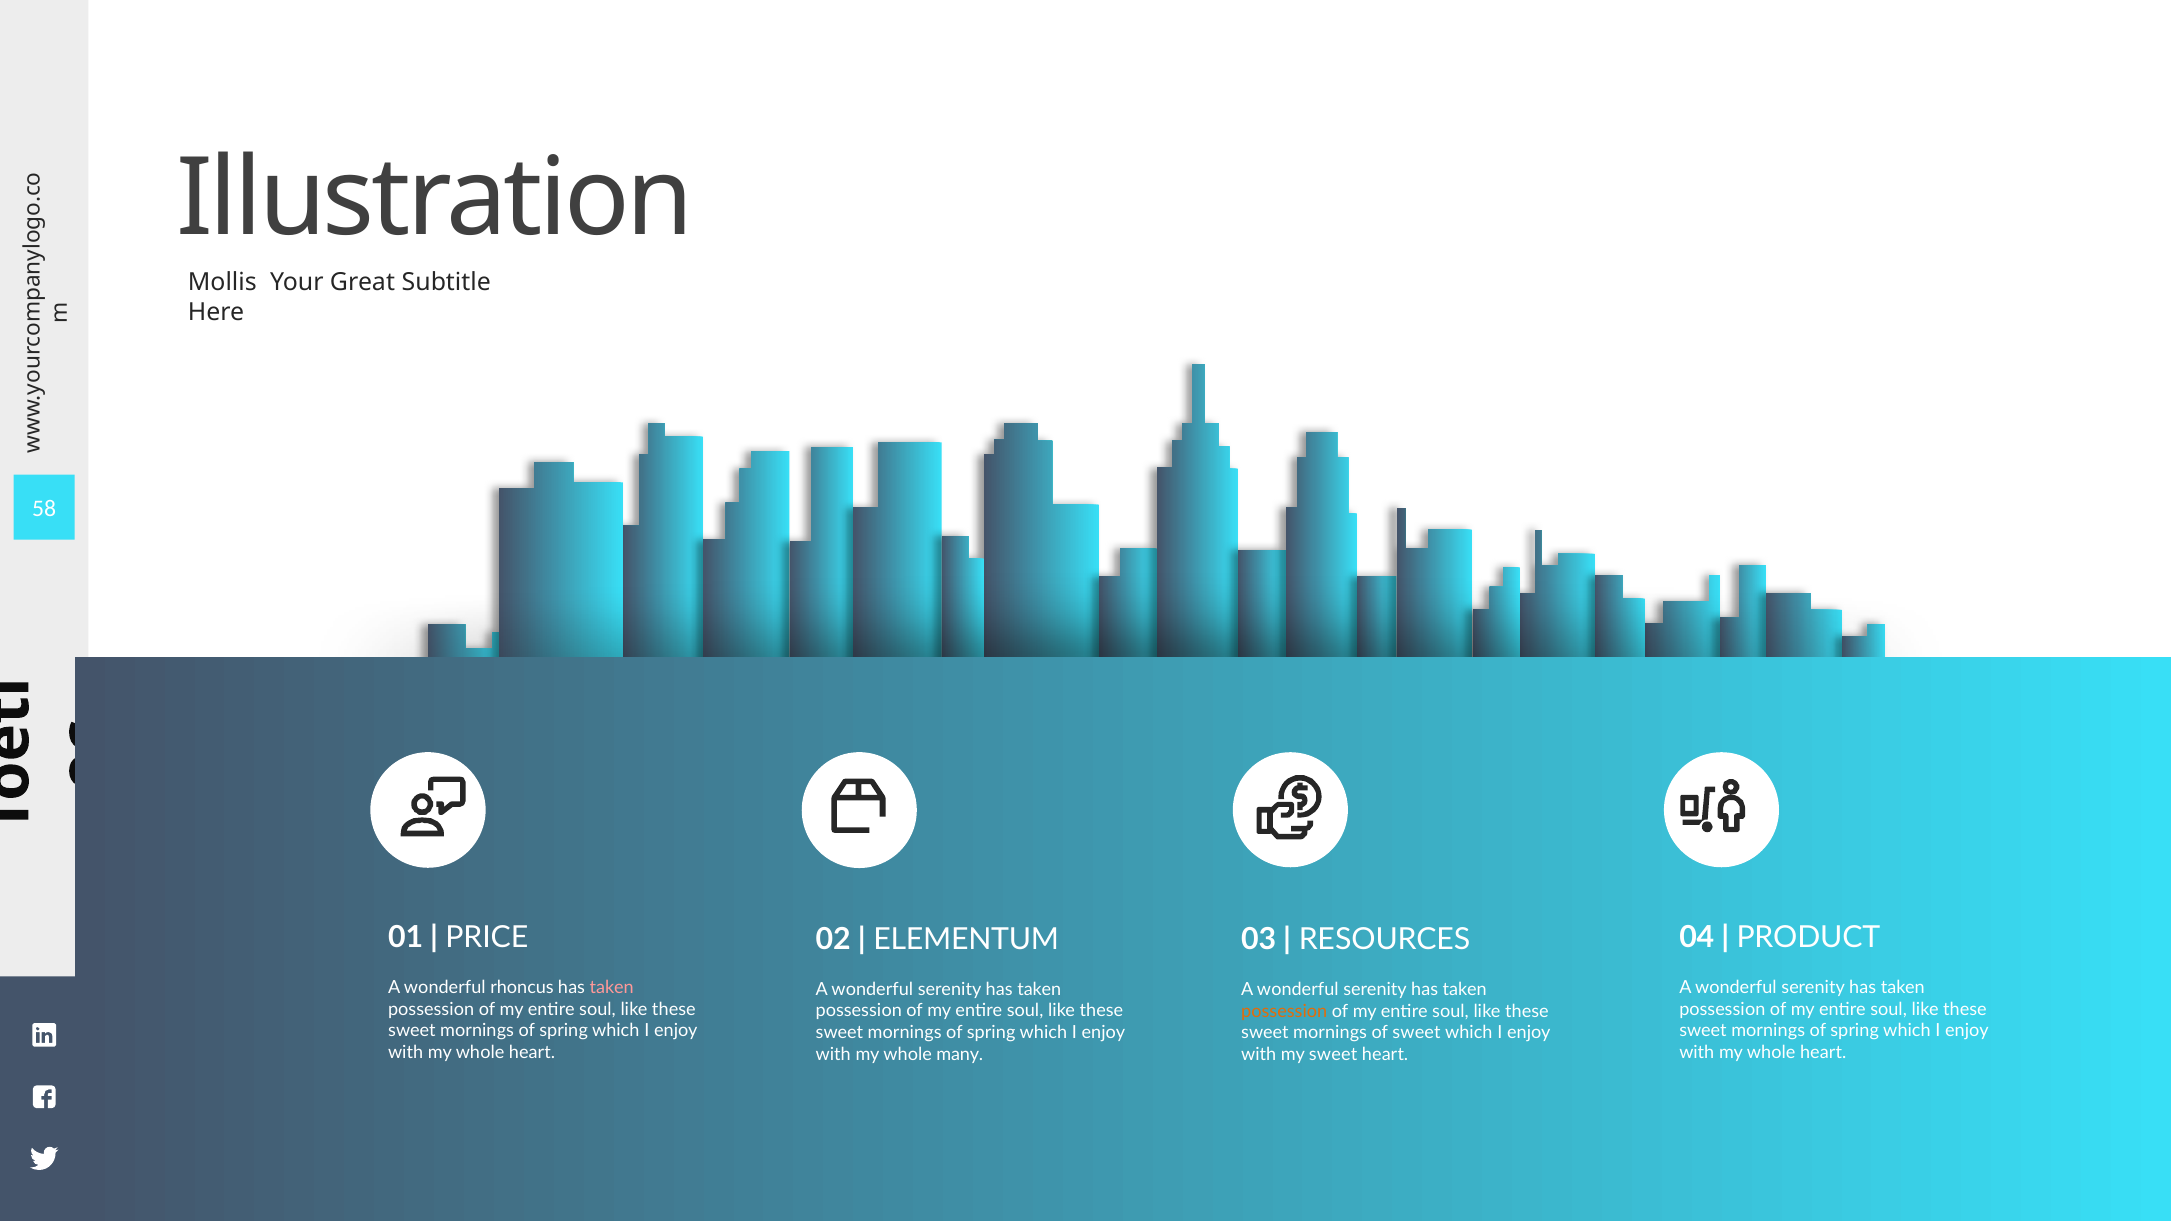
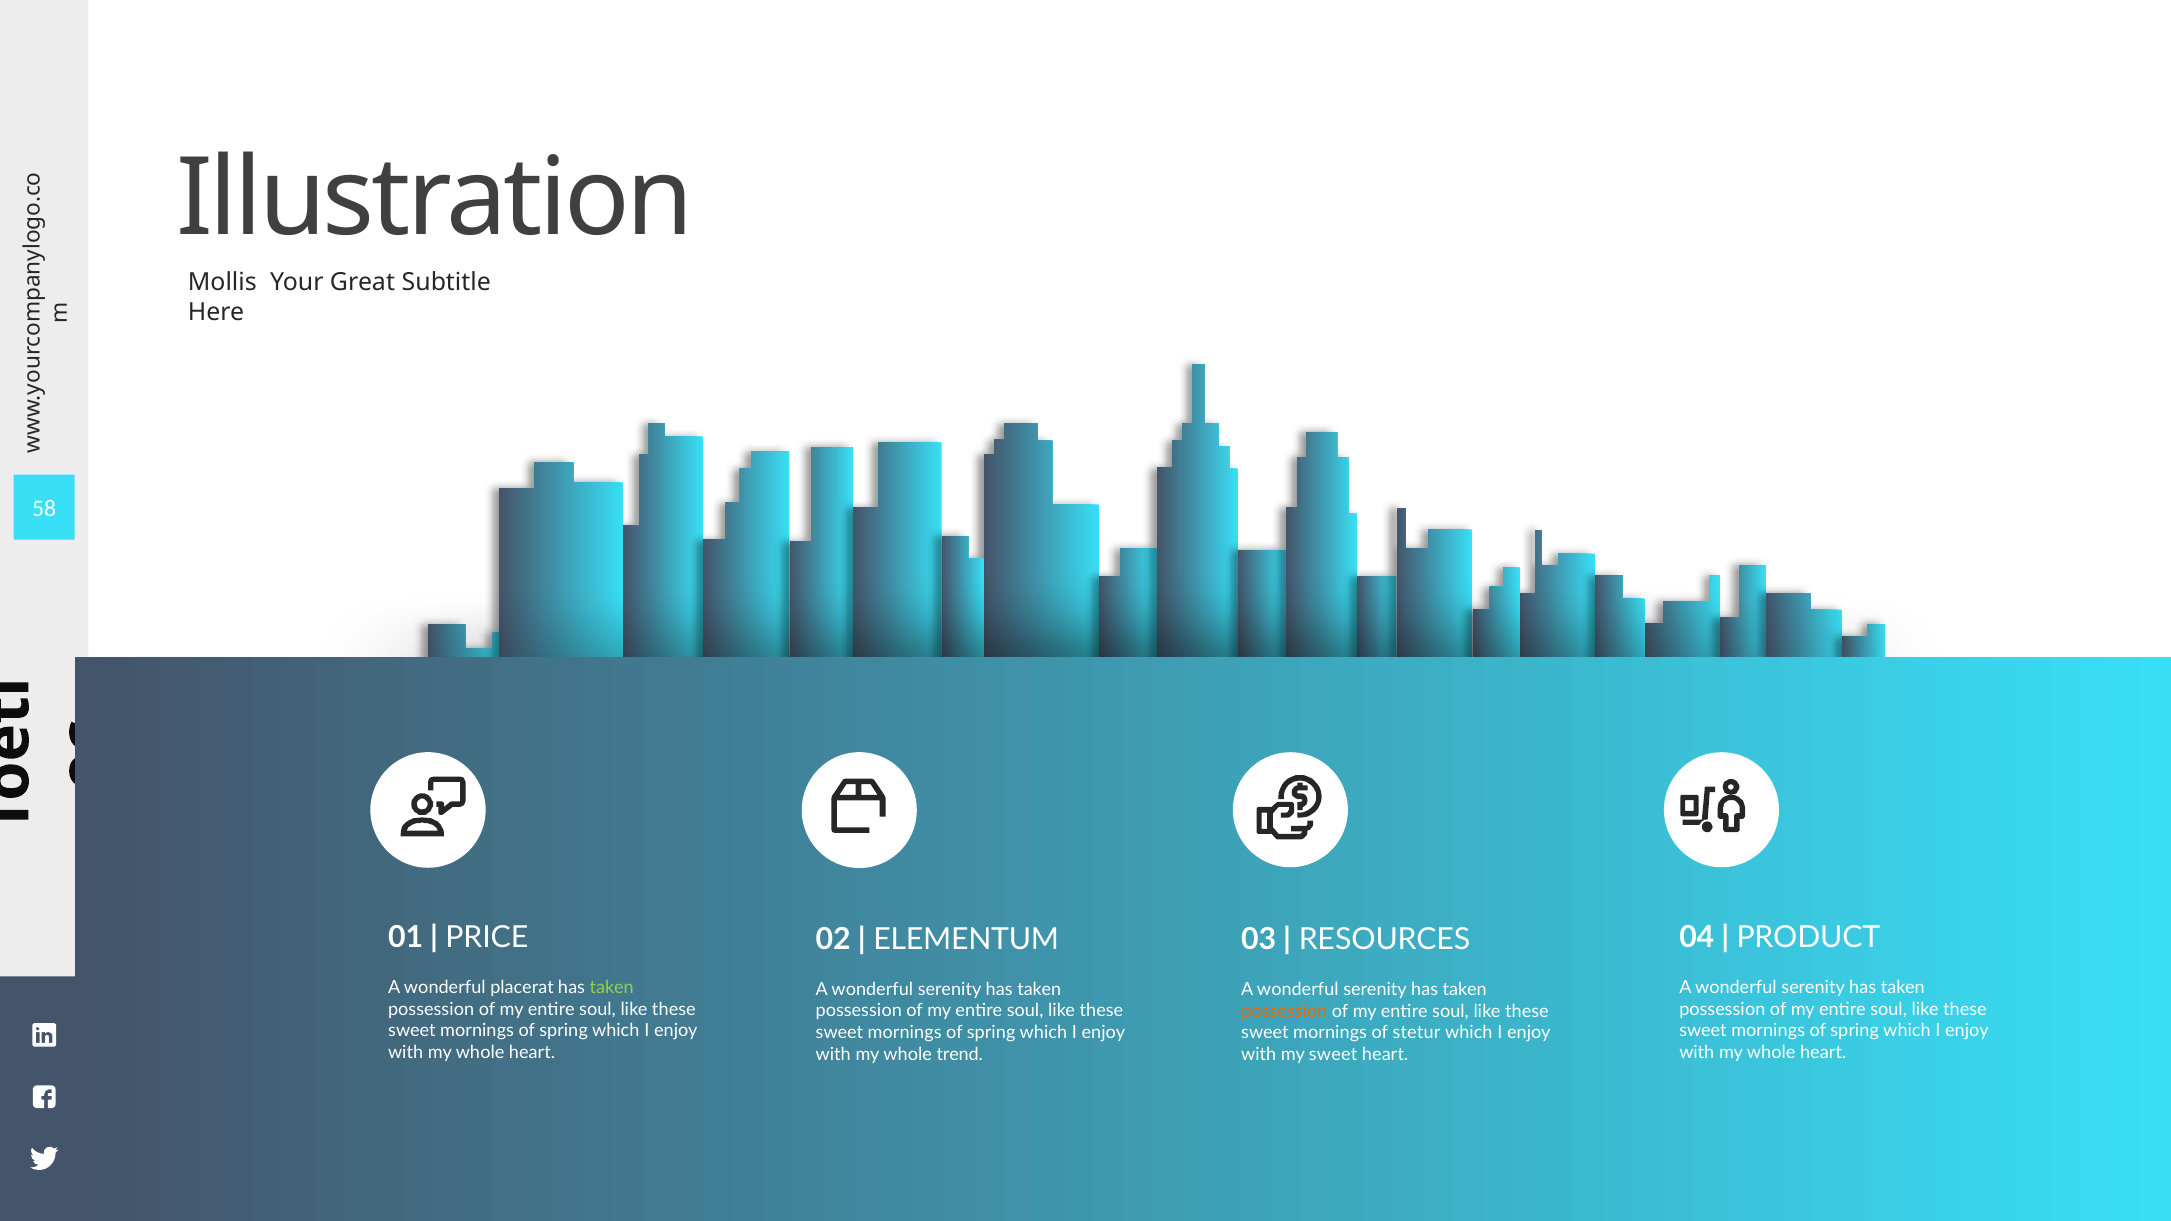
rhoncus: rhoncus -> placerat
taken at (612, 988) colour: pink -> light green
of sweet: sweet -> stetur
many: many -> trend
